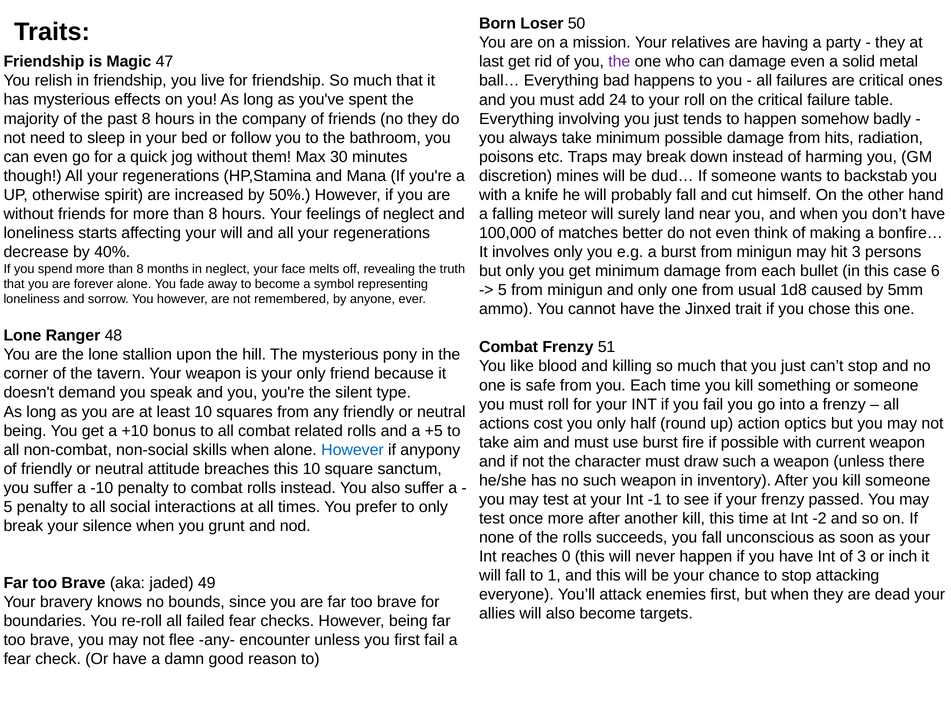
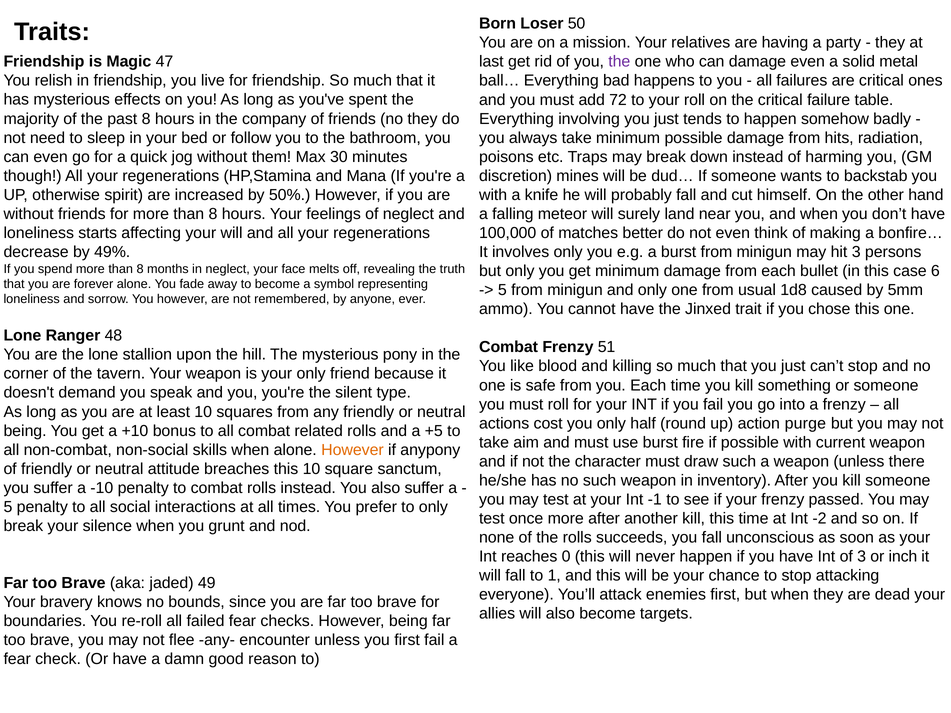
24: 24 -> 72
40%: 40% -> 49%
optics: optics -> purge
However at (352, 450) colour: blue -> orange
